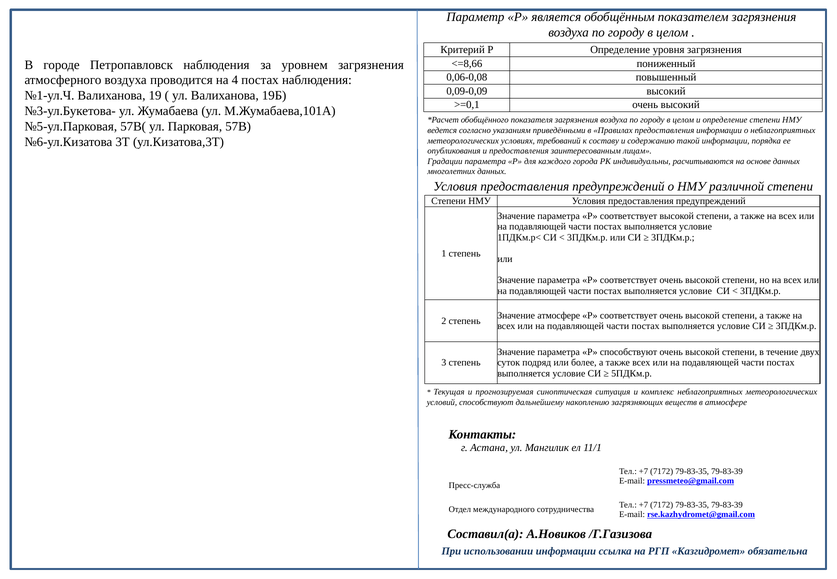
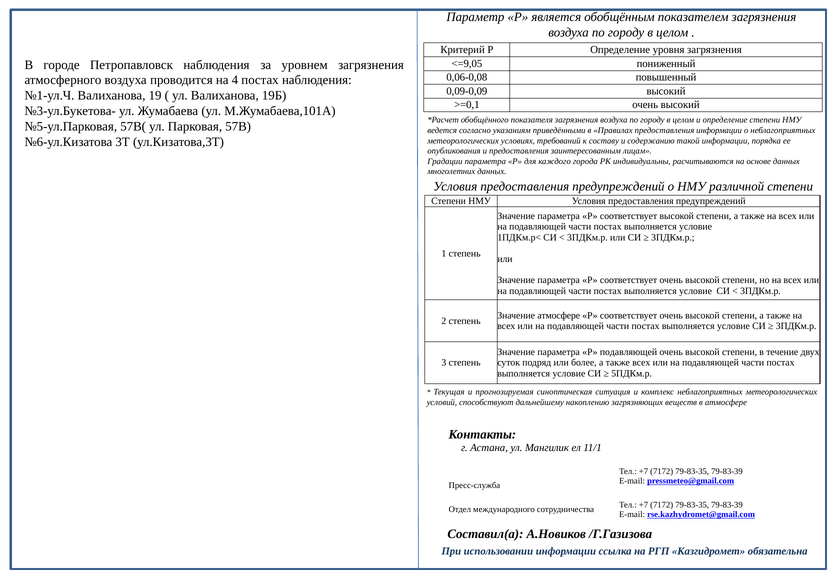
<=8,66: <=8,66 -> <=9,05
Р способствуют: способствуют -> подавляющей
